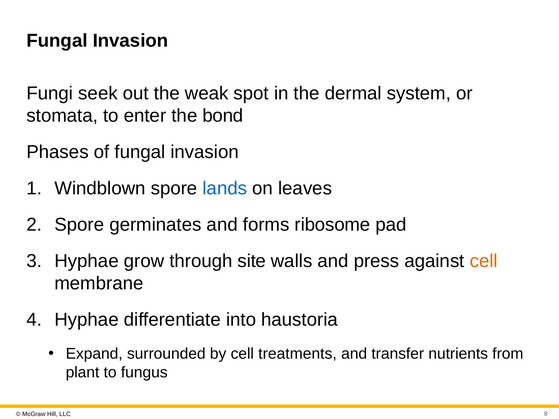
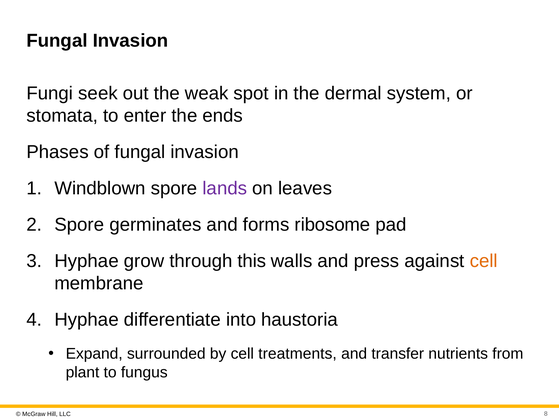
bond: bond -> ends
lands colour: blue -> purple
site: site -> this
